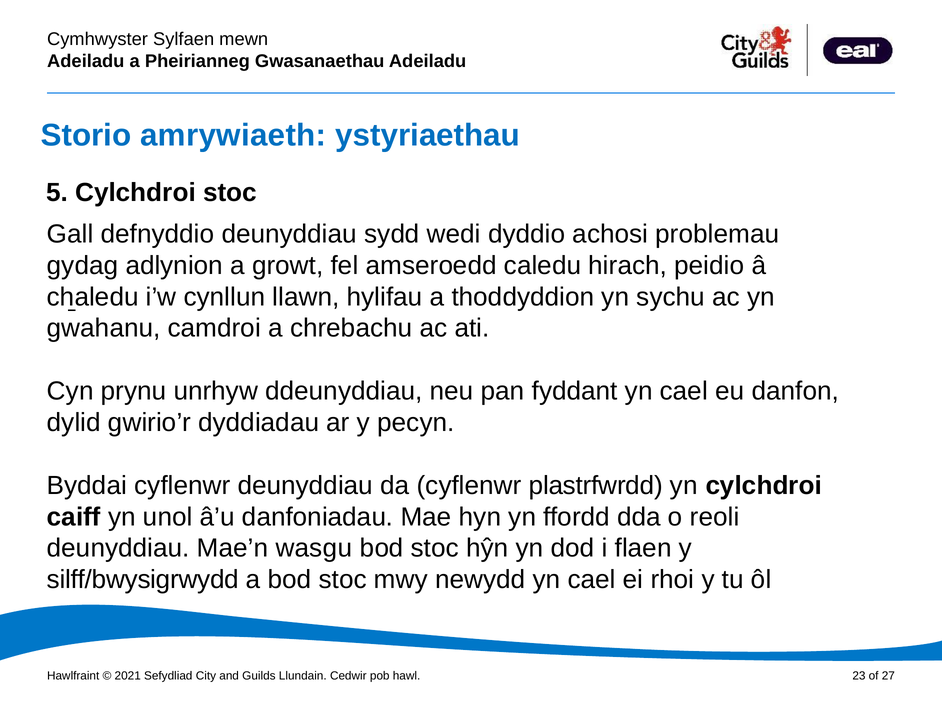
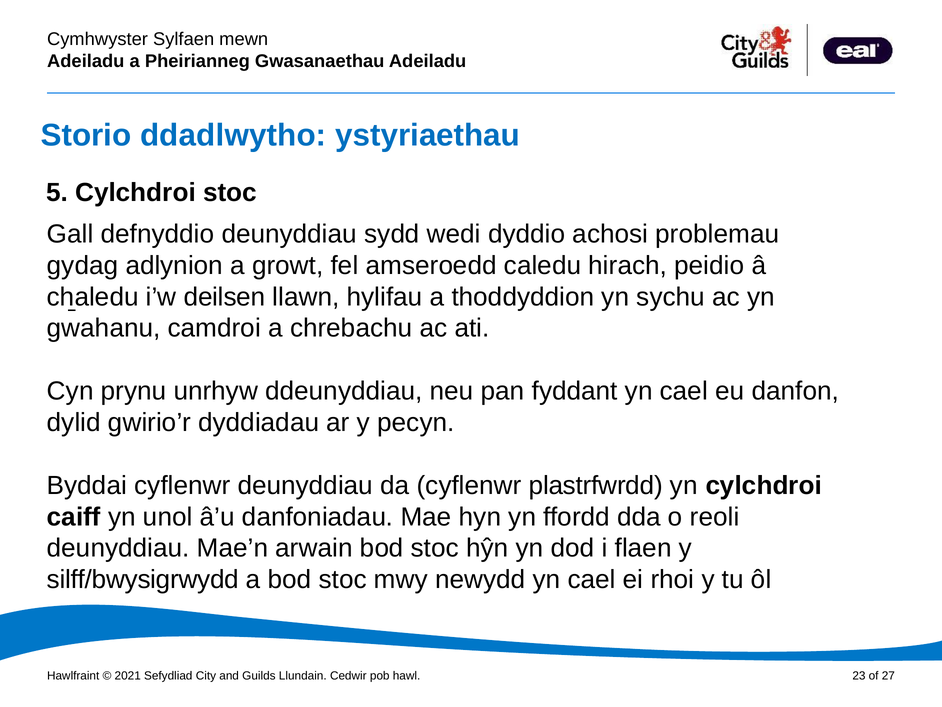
amrywiaeth: amrywiaeth -> ddadlwytho
cynllun: cynllun -> deilsen
wasgu: wasgu -> arwain
